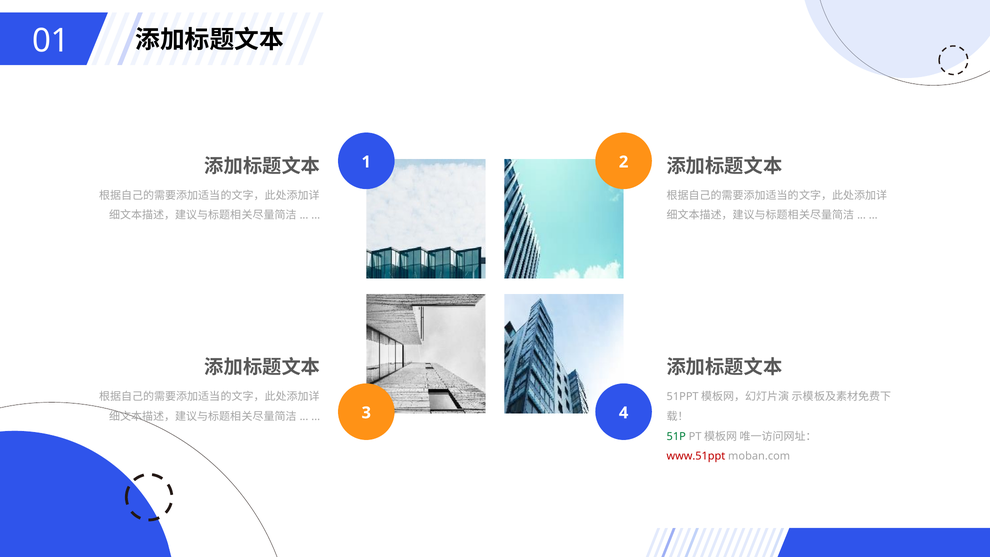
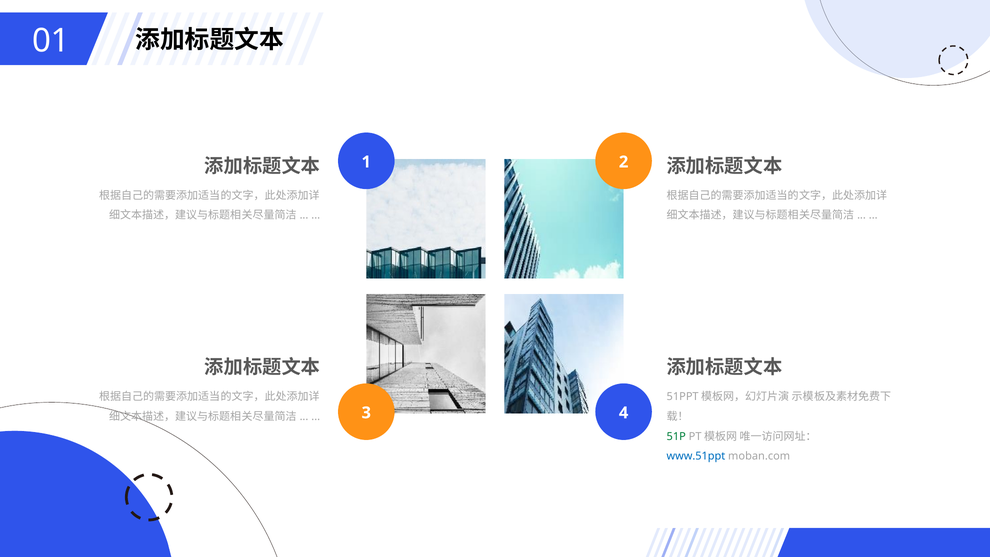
www.51ppt colour: red -> blue
